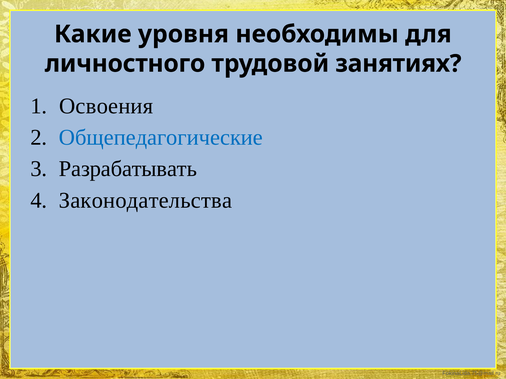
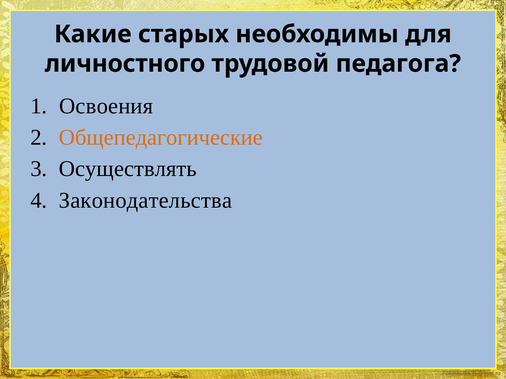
уровня: уровня -> старых
занятиях: занятиях -> педагога
Общепедагогические colour: blue -> orange
Разрабатывать: Разрабатывать -> Осуществлять
